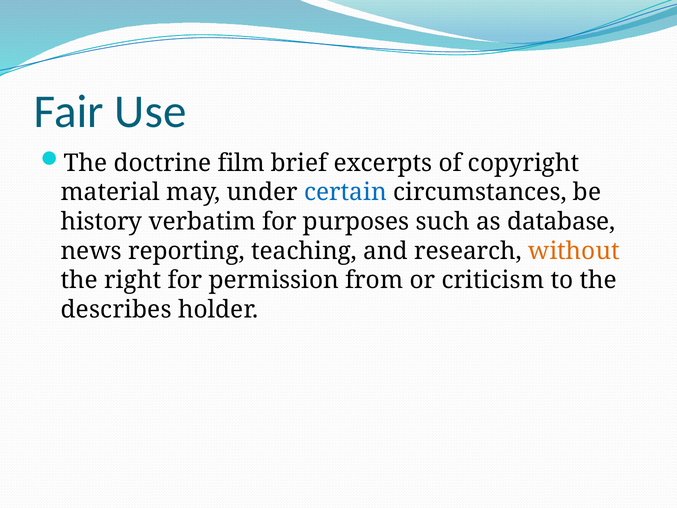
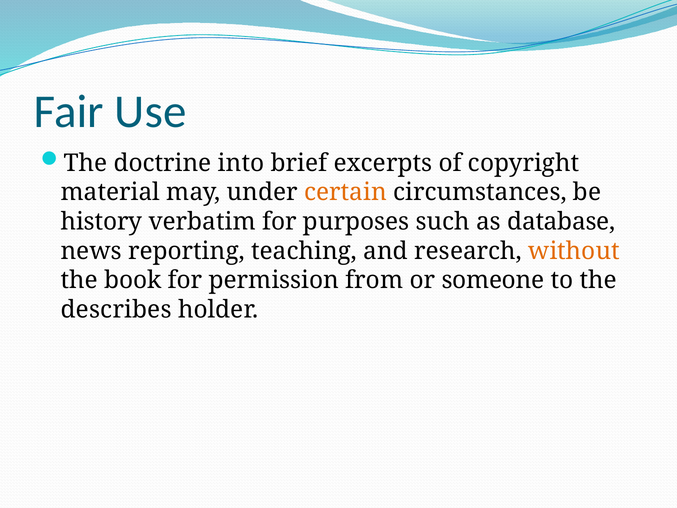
film: film -> into
certain colour: blue -> orange
right: right -> book
criticism: criticism -> someone
